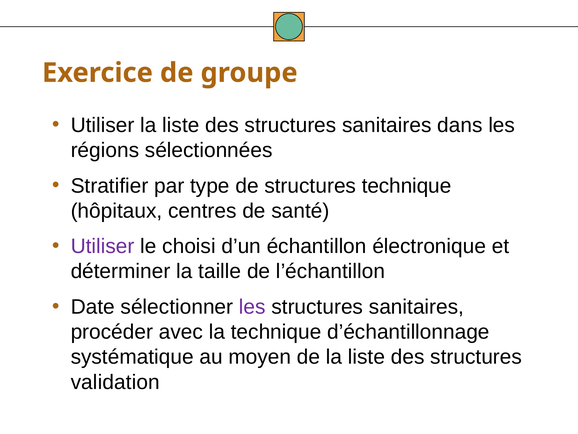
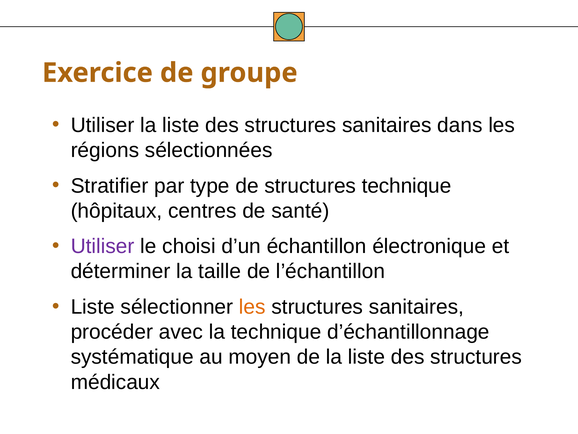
Date at (93, 307): Date -> Liste
les at (252, 307) colour: purple -> orange
validation: validation -> médicaux
